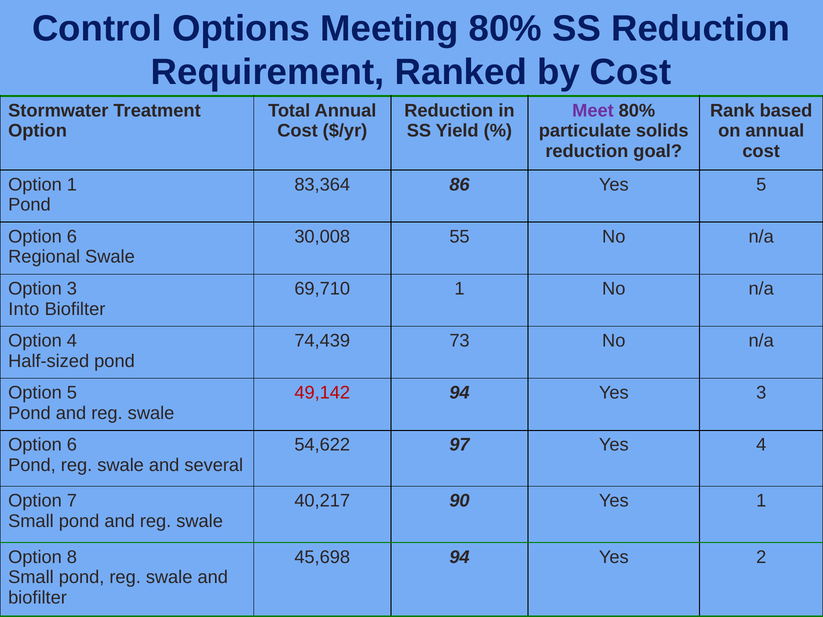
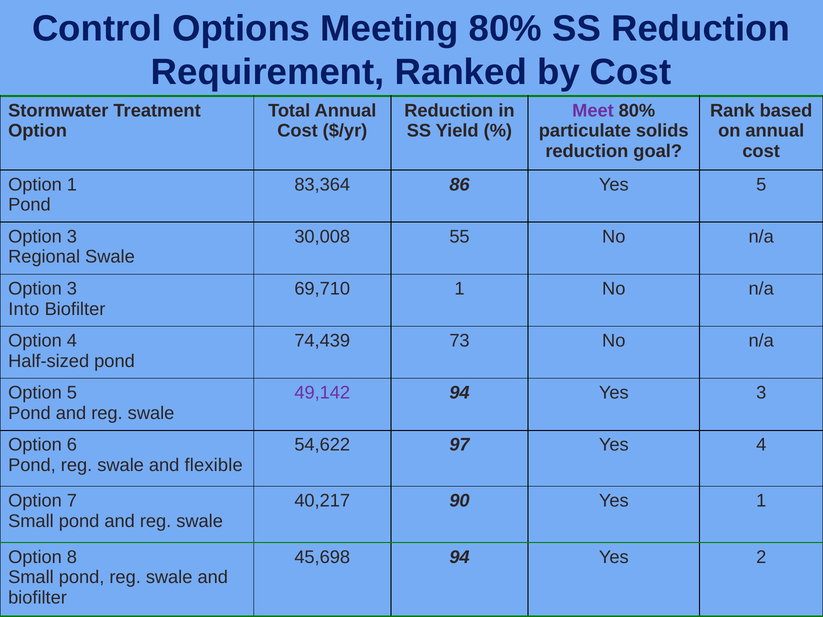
6 at (72, 237): 6 -> 3
49,142 colour: red -> purple
several: several -> flexible
